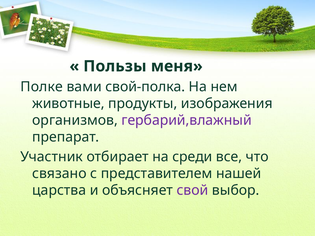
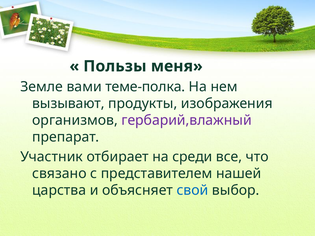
Полке: Полке -> Земле
свой-полка: свой-полка -> теме-полка
животные: животные -> вызывают
свой colour: purple -> blue
